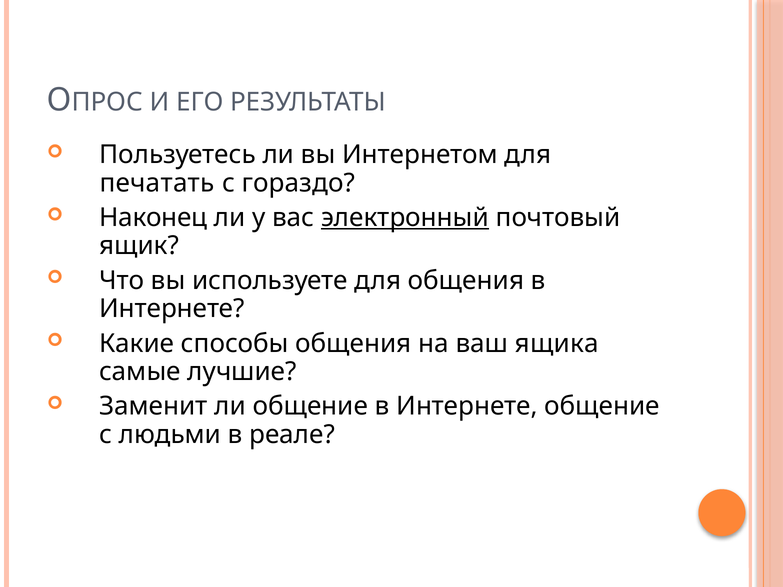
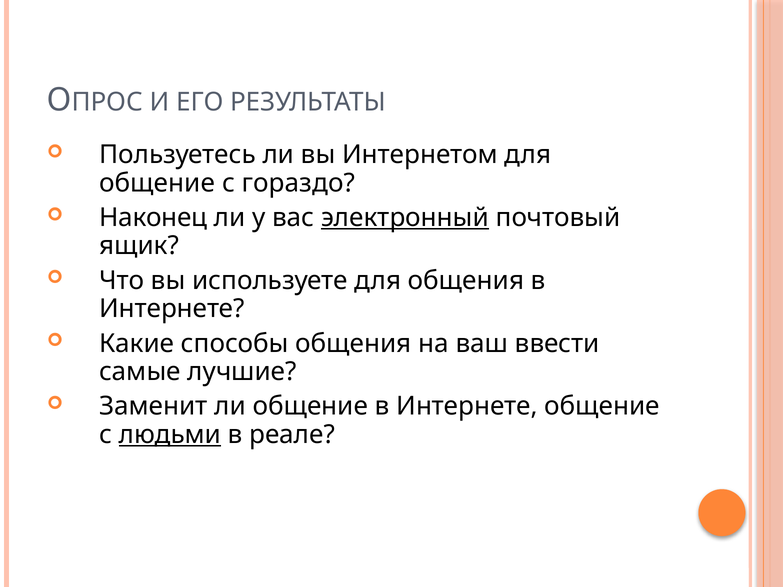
печатать at (157, 183): печатать -> общение
ящика: ящика -> ввести
людьми underline: none -> present
